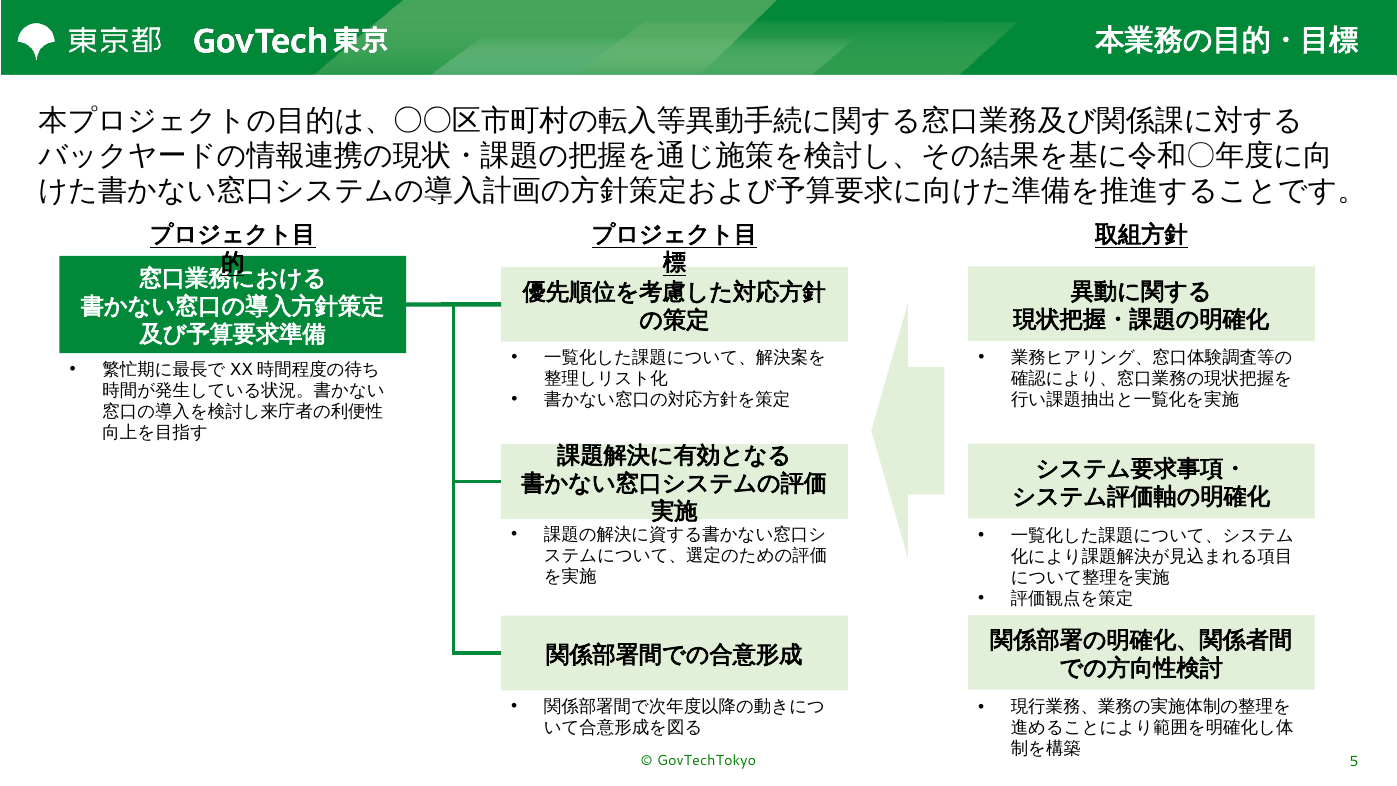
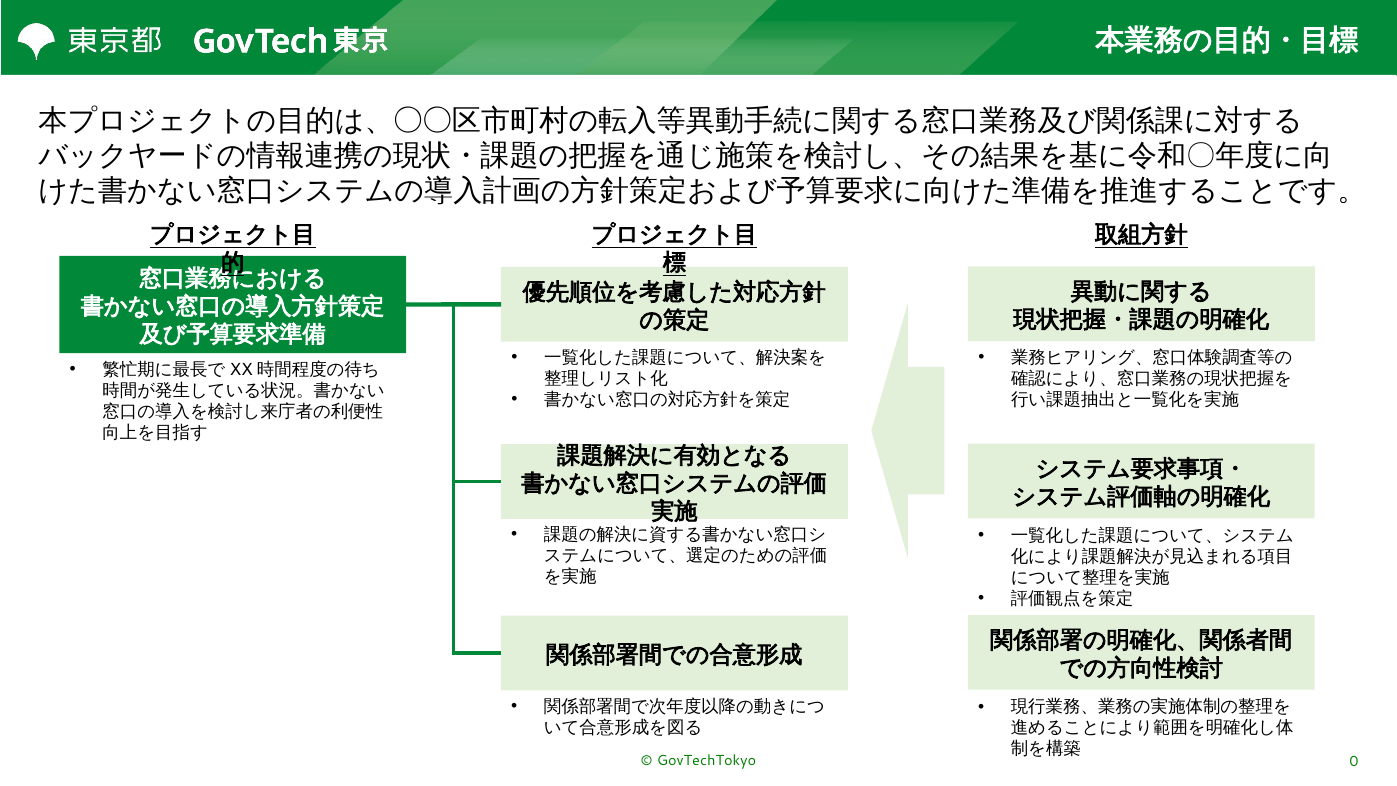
5: 5 -> 0
